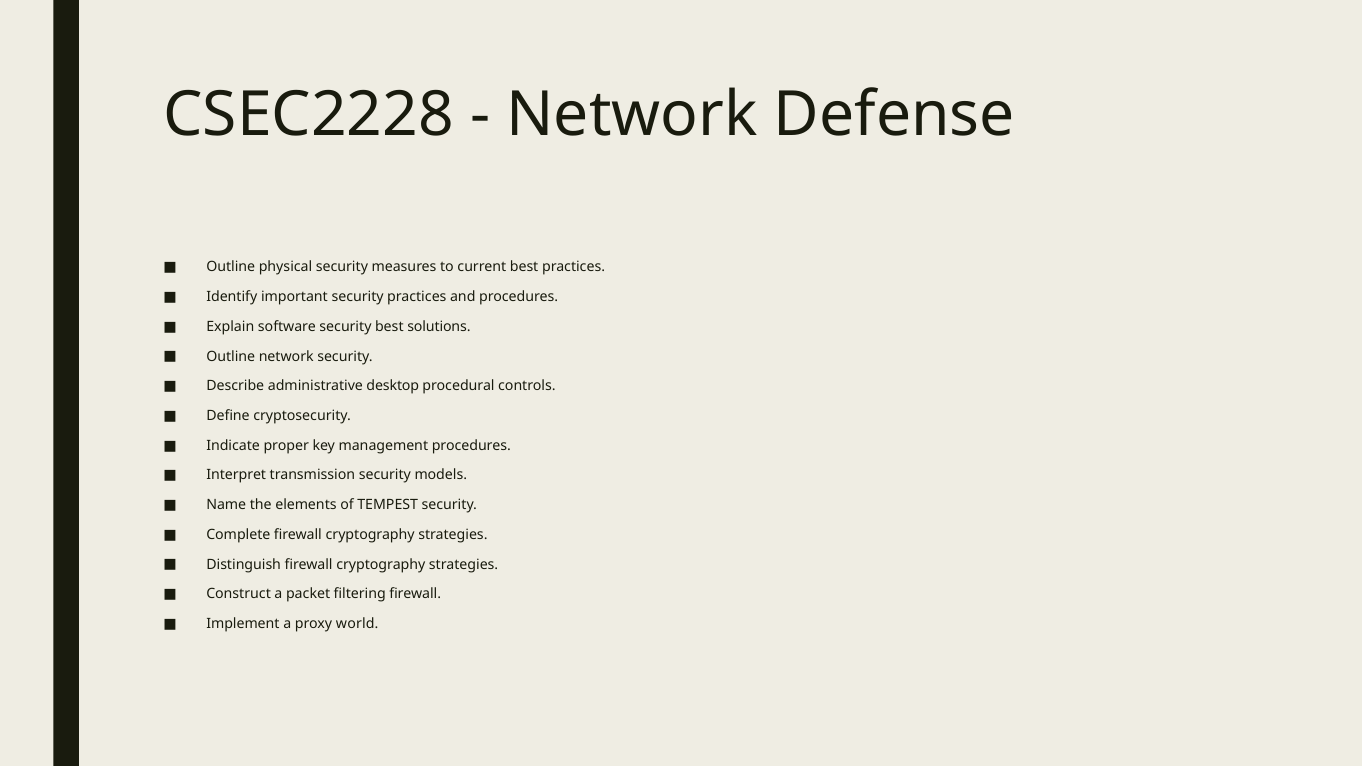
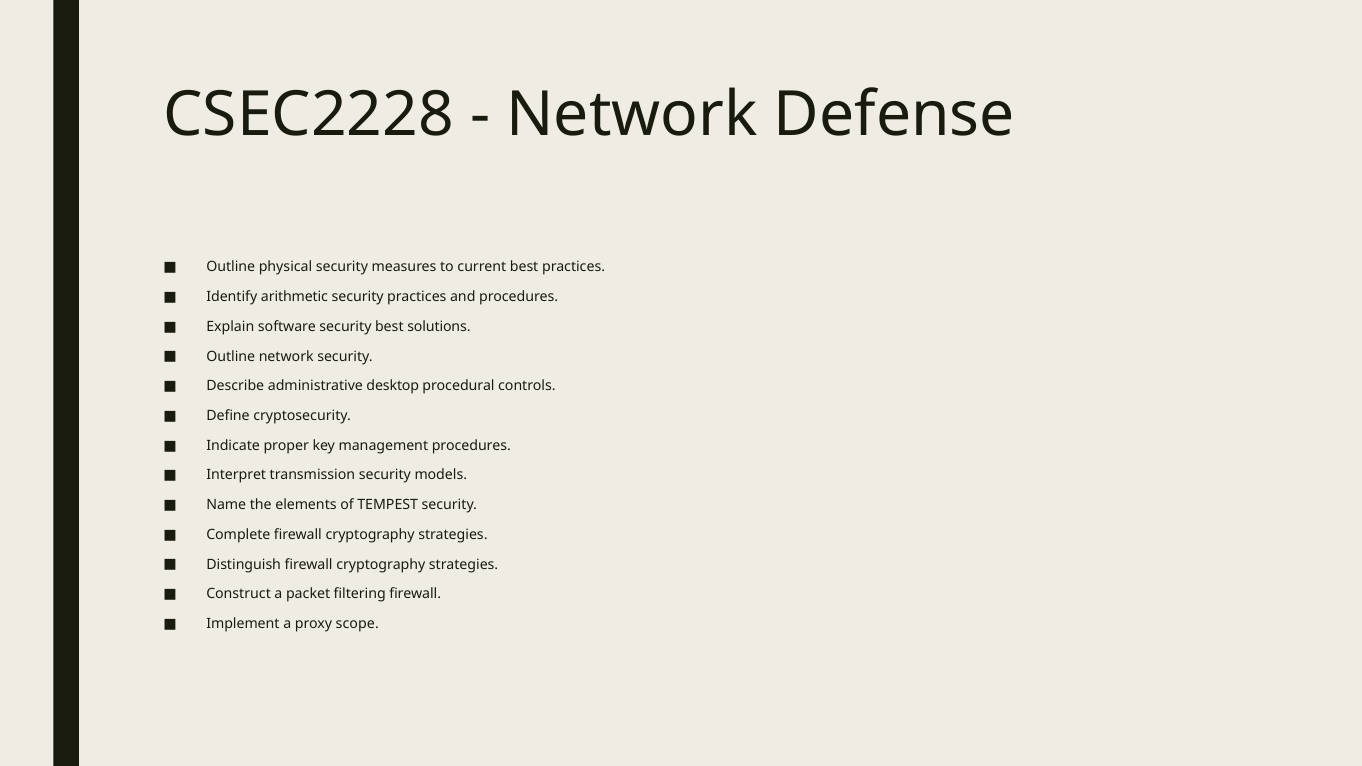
important: important -> arithmetic
world: world -> scope
